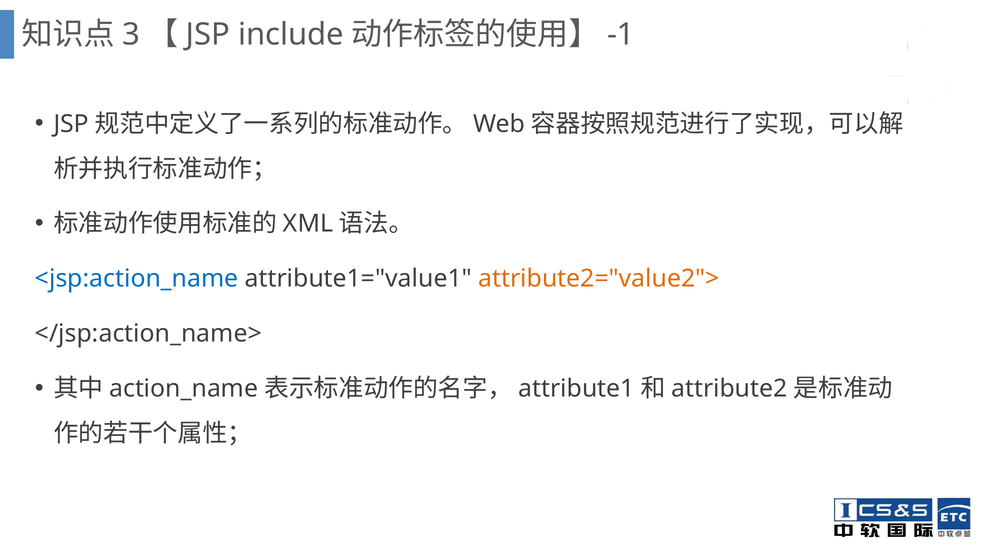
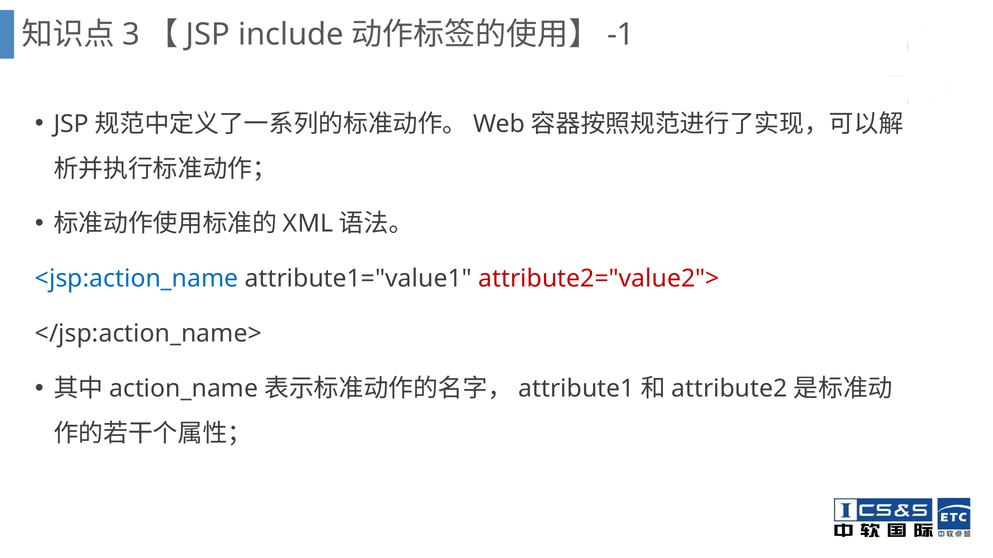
attribute2="value2"> colour: orange -> red
